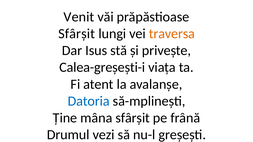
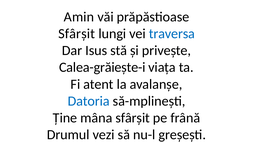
Venit: Venit -> Amin
traversa colour: orange -> blue
Calea-greșești-i: Calea-greșești-i -> Calea-grăiește-i
